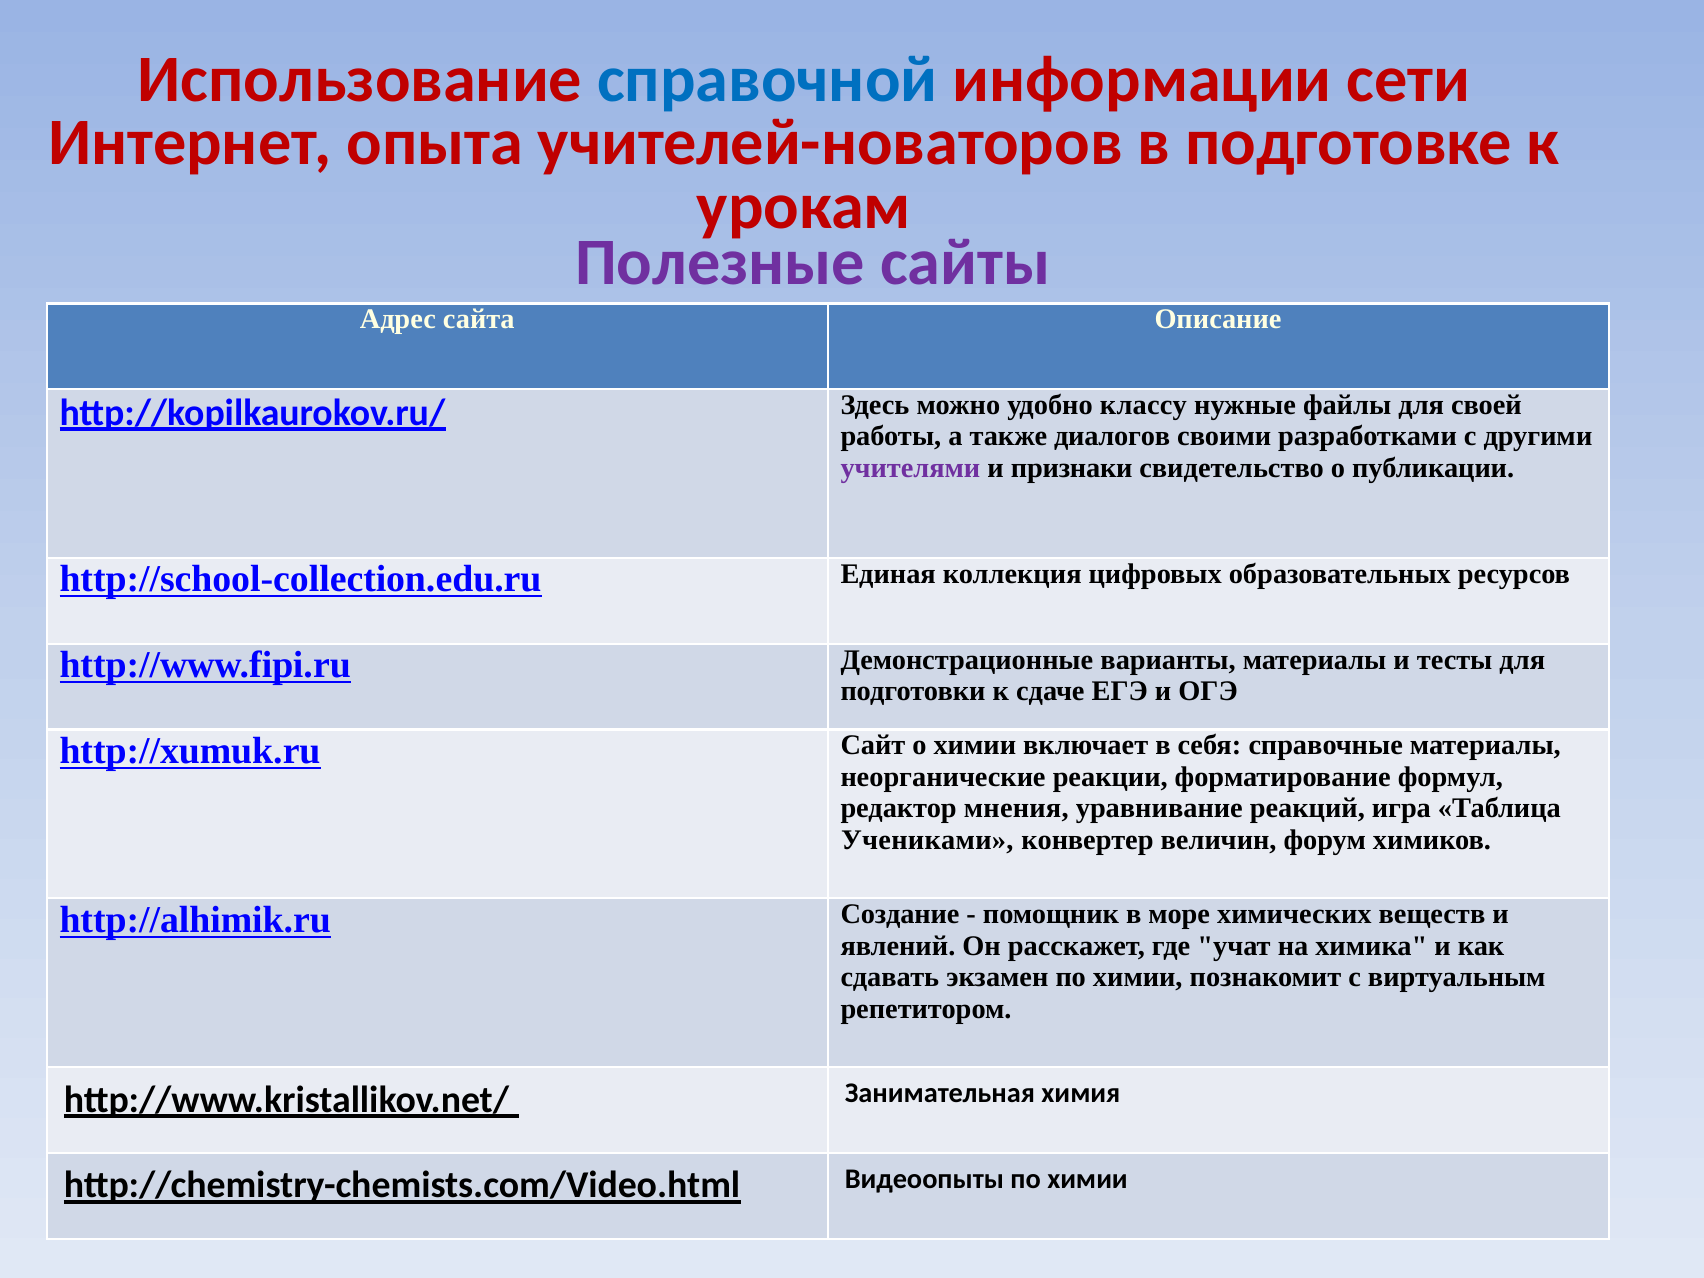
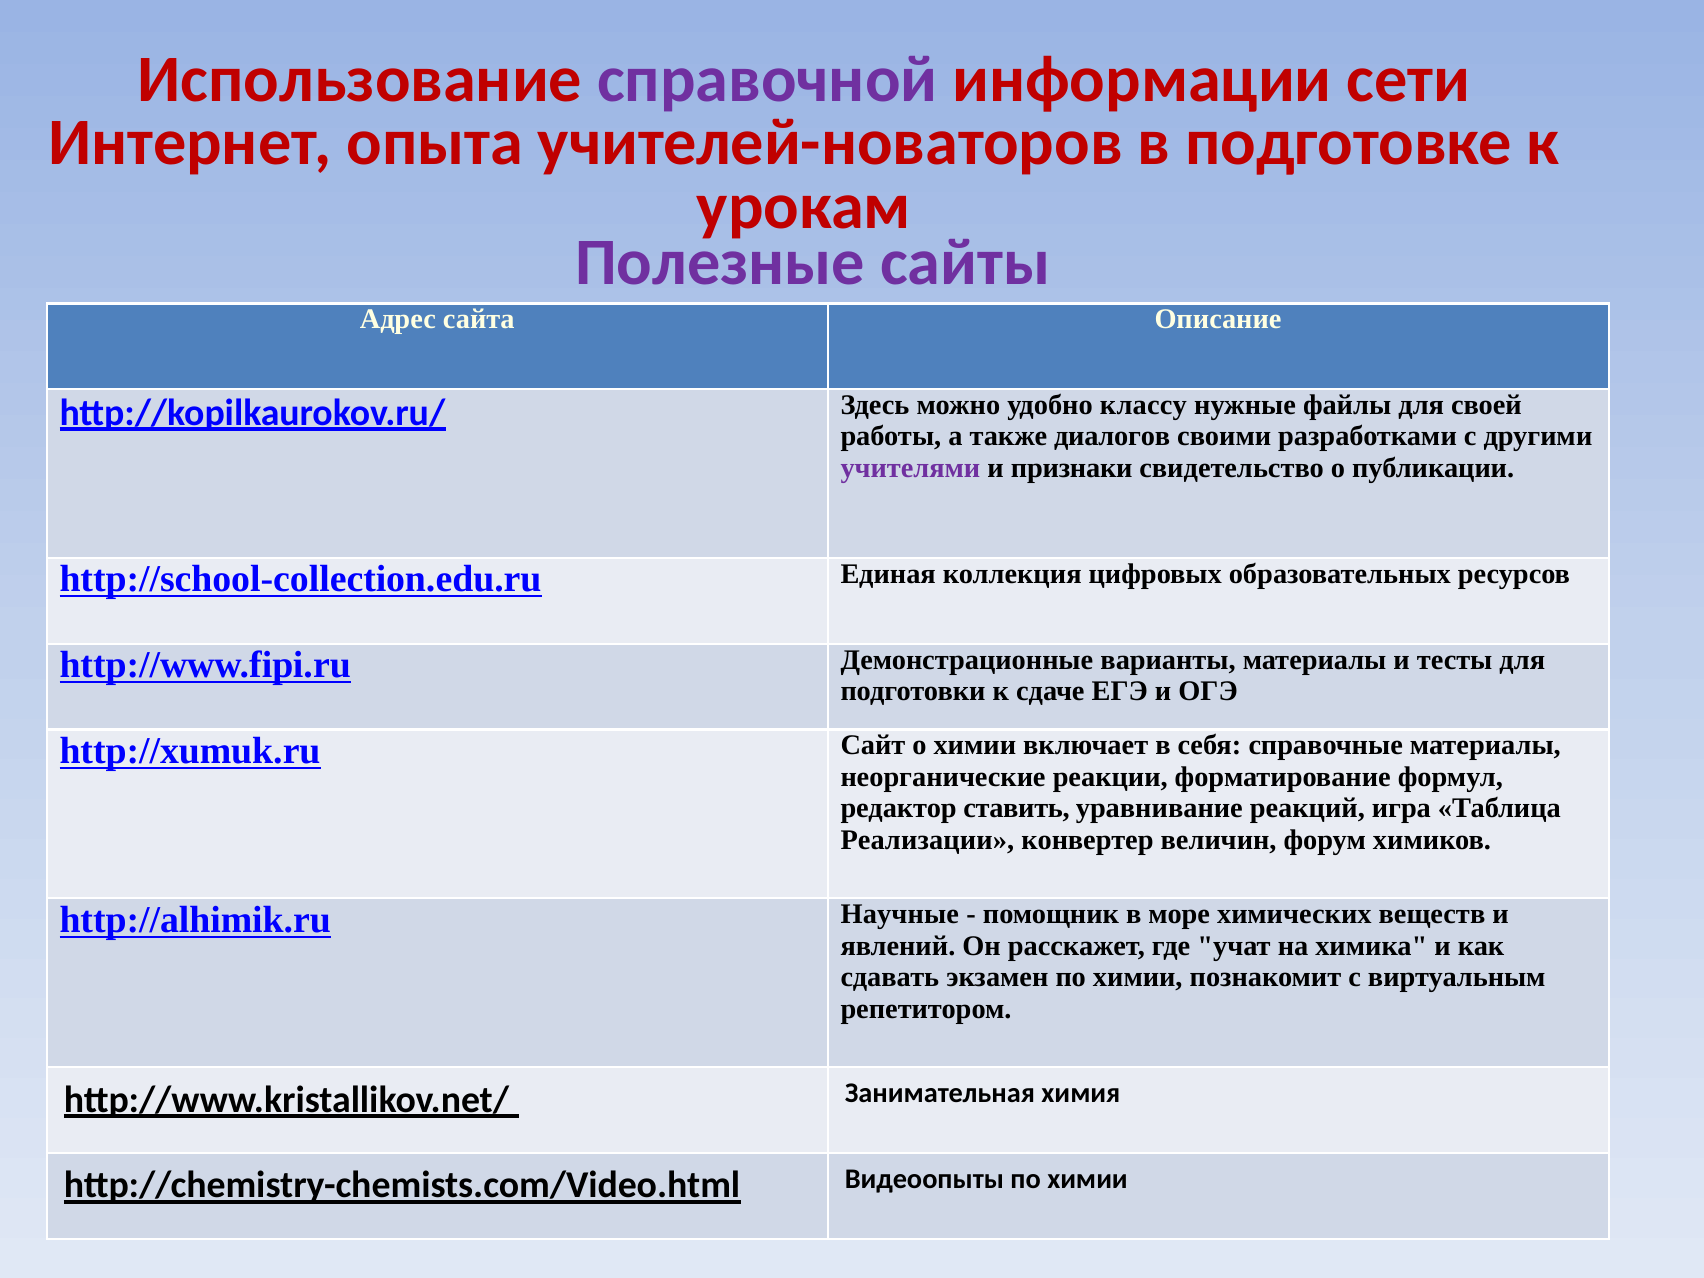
справочной colour: blue -> purple
мнения: мнения -> ставить
Учениками: Учениками -> Реализации
Создание: Создание -> Научные
